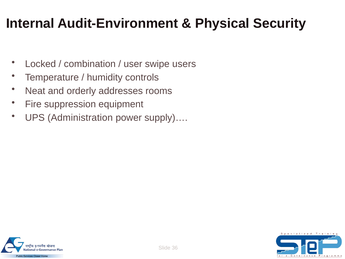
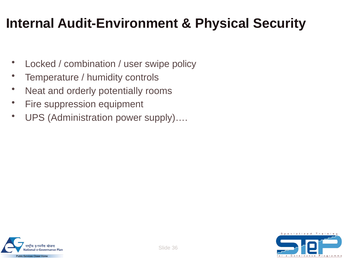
users: users -> policy
addresses: addresses -> potentially
